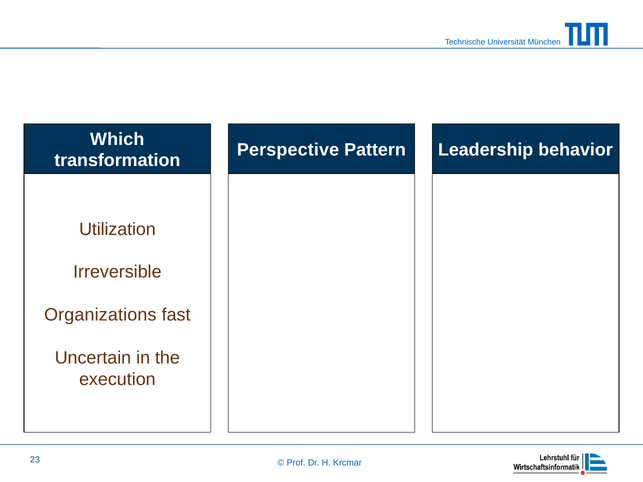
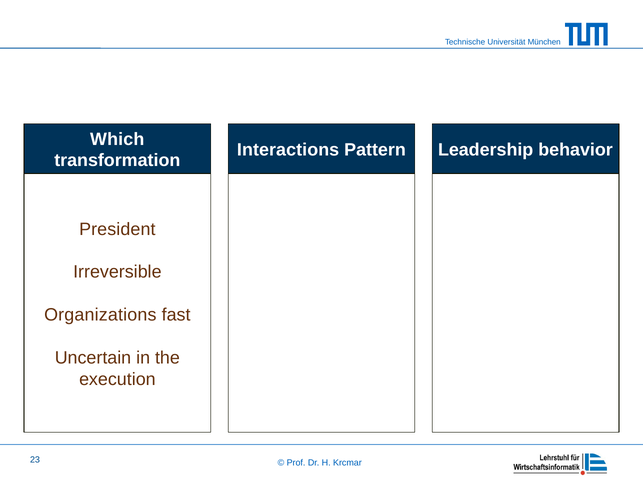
Perspective: Perspective -> Interactions
Utilization: Utilization -> President
